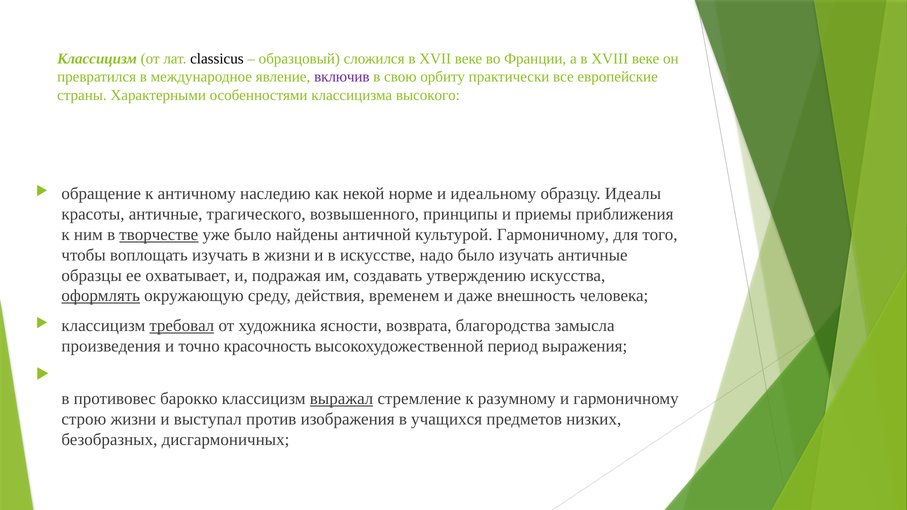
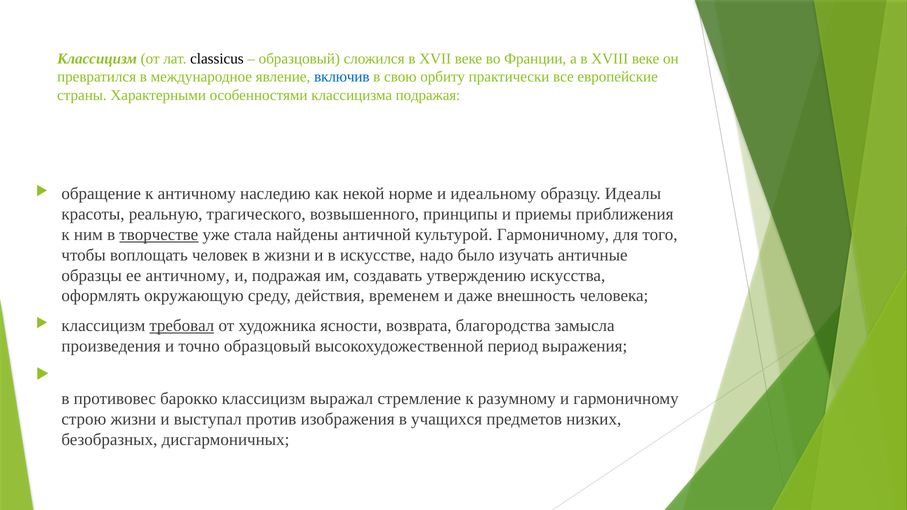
включив colour: purple -> blue
классицизма высокого: высокого -> подражая
красоты античные: античные -> реальную
уже было: было -> стала
воплощать изучать: изучать -> человек
ее охватывает: охватывает -> античному
оформлять underline: present -> none
точно красочность: красочность -> образцовый
выражал underline: present -> none
